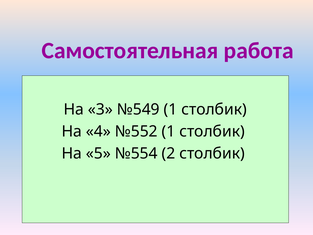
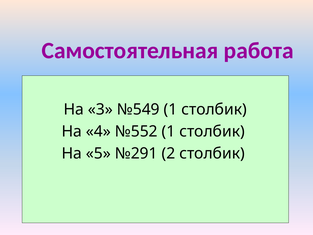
№554: №554 -> №291
